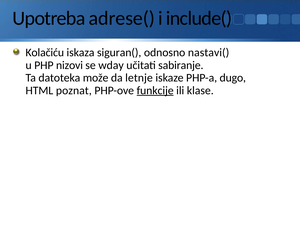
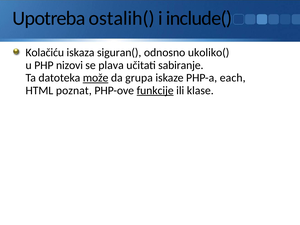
adrese(: adrese( -> ostalih(
nastavi(: nastavi( -> ukoliko(
wday: wday -> plava
može underline: none -> present
letnje: letnje -> grupa
dugo: dugo -> each
